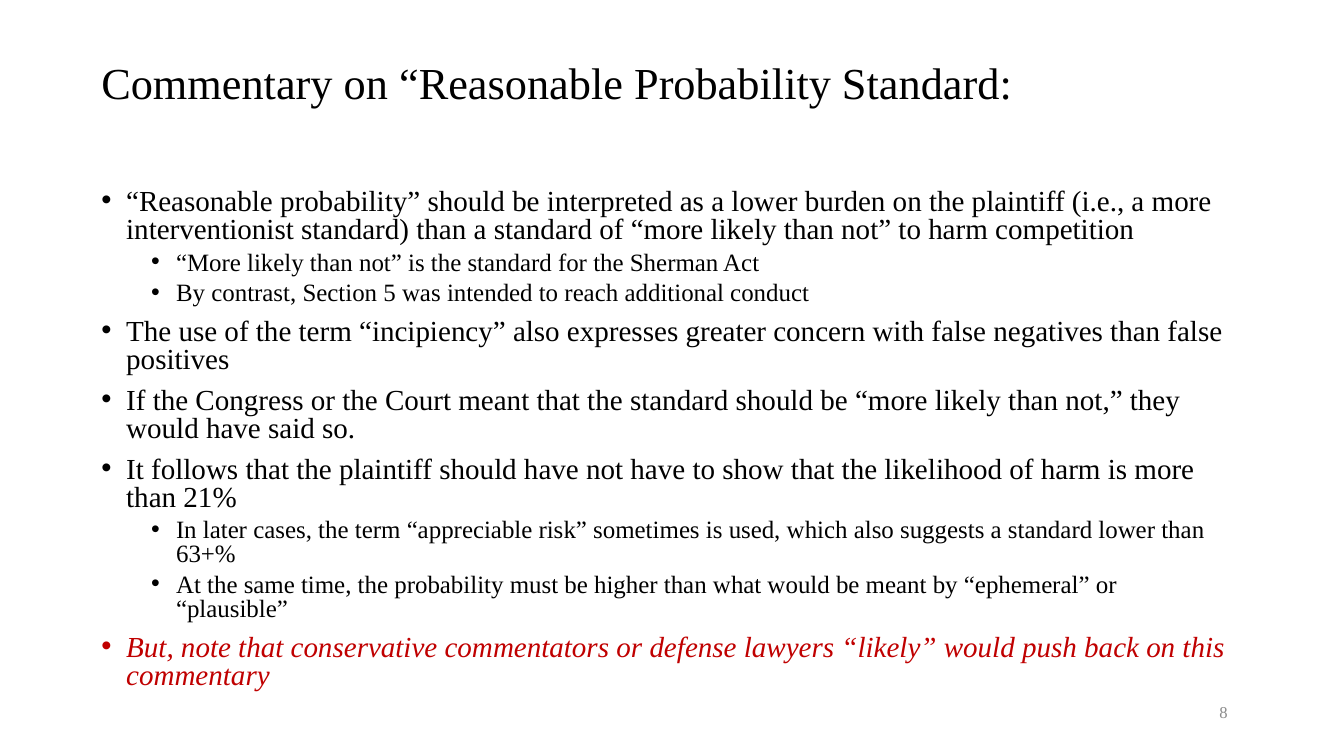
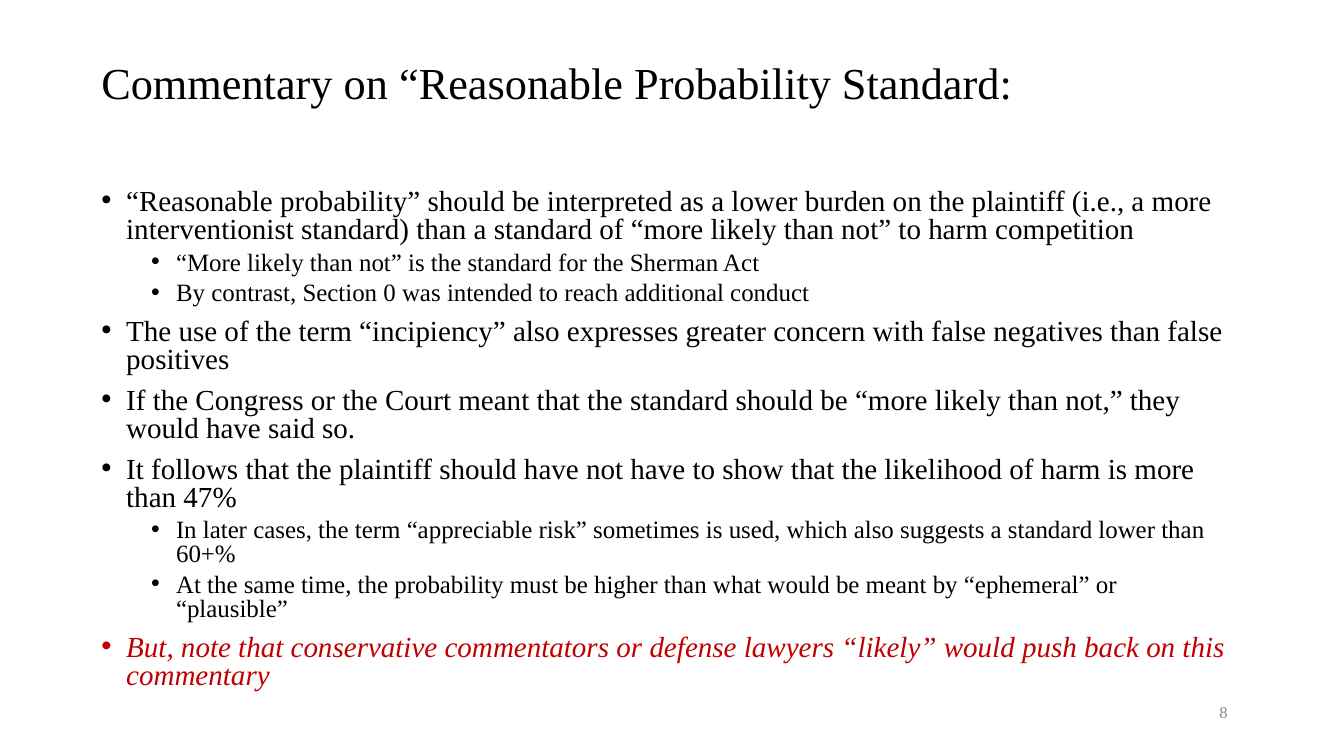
5: 5 -> 0
21%: 21% -> 47%
63+%: 63+% -> 60+%
